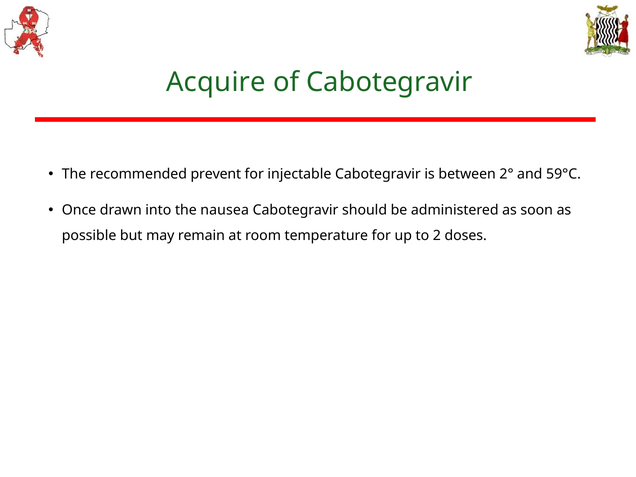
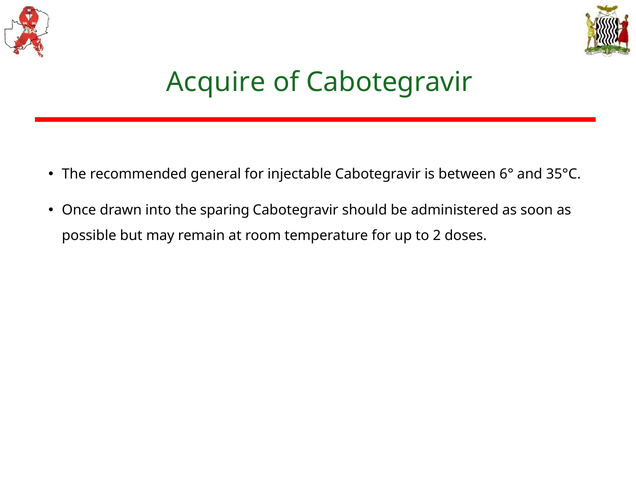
prevent: prevent -> general
2°: 2° -> 6°
59°C: 59°C -> 35°C
nausea: nausea -> sparing
